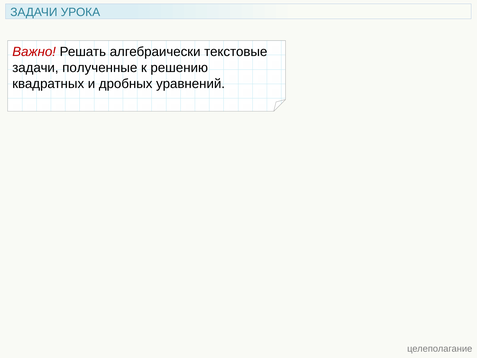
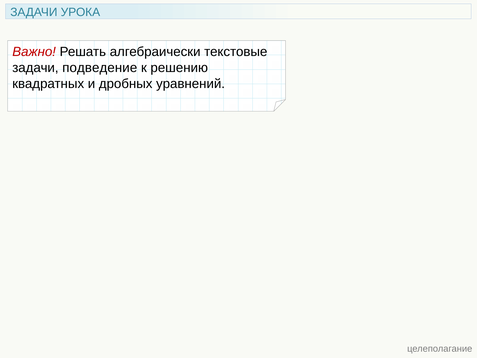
полученные: полученные -> подведение
